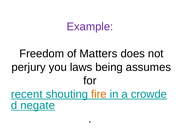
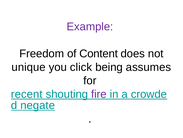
Matters: Matters -> Content
perjury: perjury -> unique
laws: laws -> click
fire colour: orange -> purple
